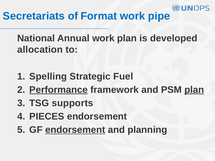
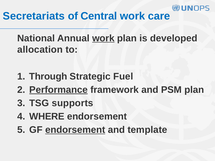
Format: Format -> Central
pipe: pipe -> care
work at (103, 38) underline: none -> present
Spelling: Spelling -> Through
plan at (194, 90) underline: present -> none
PIECES: PIECES -> WHERE
planning: planning -> template
